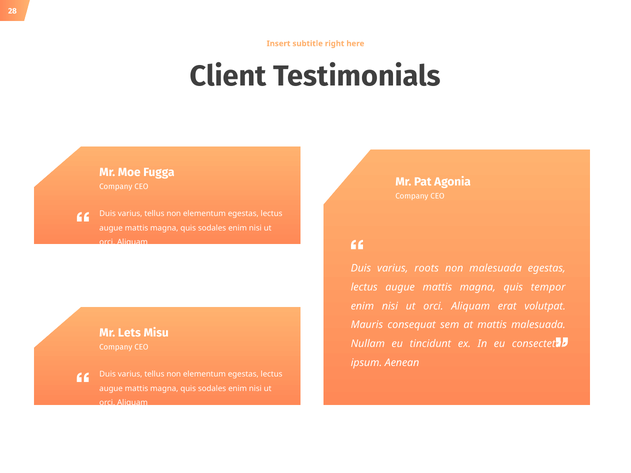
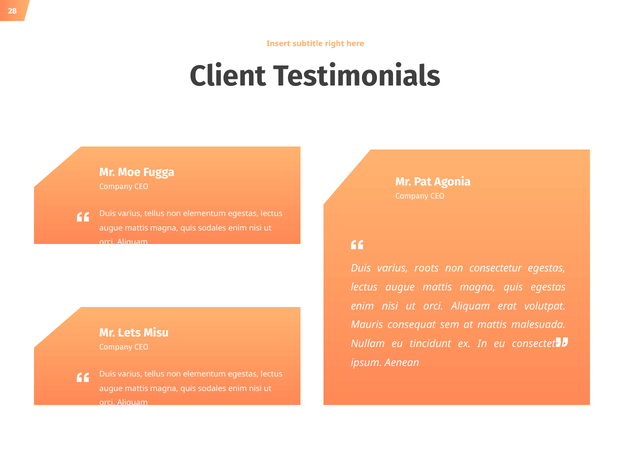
non malesuada: malesuada -> consectetur
quis tempor: tempor -> egestas
